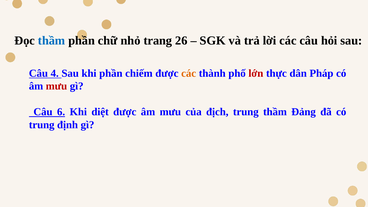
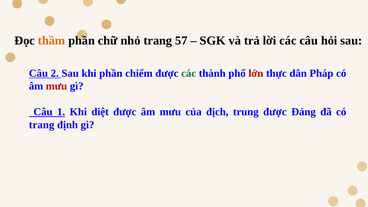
thầm at (52, 41) colour: blue -> orange
26: 26 -> 57
4: 4 -> 2
các at (189, 73) colour: orange -> green
6: 6 -> 1
trung thầm: thầm -> được
trung at (42, 125): trung -> trang
